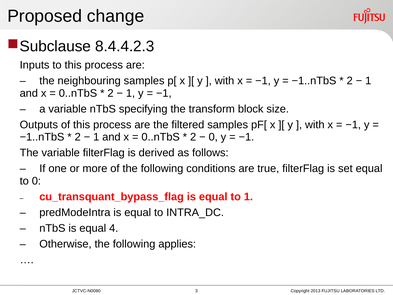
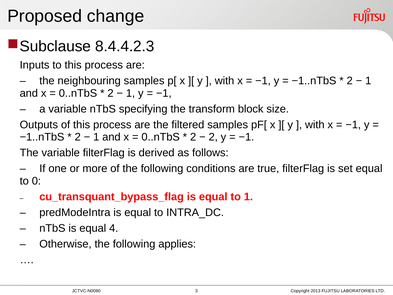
0 at (213, 137): 0 -> 2
